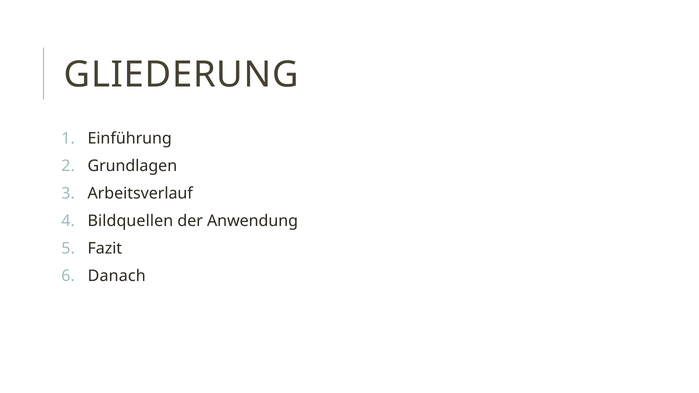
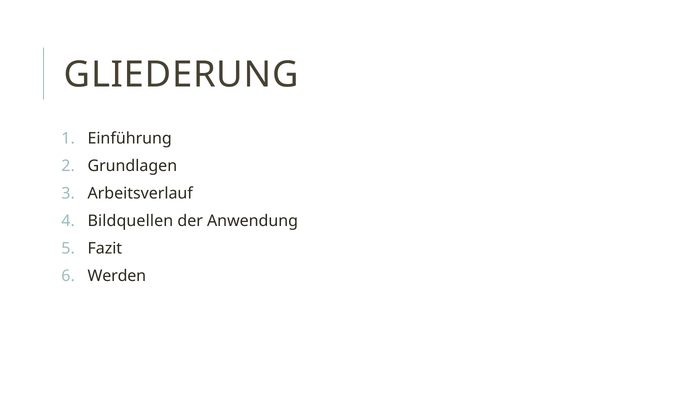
Danach: Danach -> Werden
